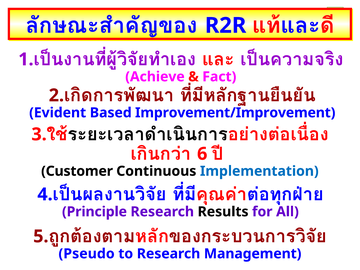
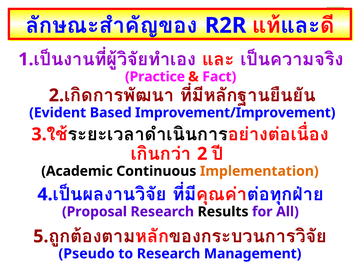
Achieve: Achieve -> Practice
6 at (202, 154): 6 -> 2
Customer: Customer -> Academic
Implementation colour: blue -> orange
Principle: Principle -> Proposal
